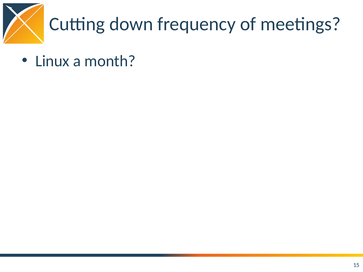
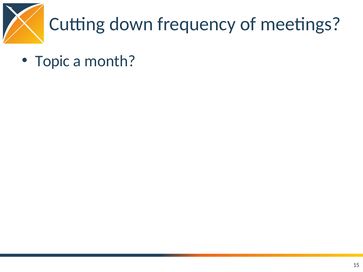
Linux: Linux -> Topic
